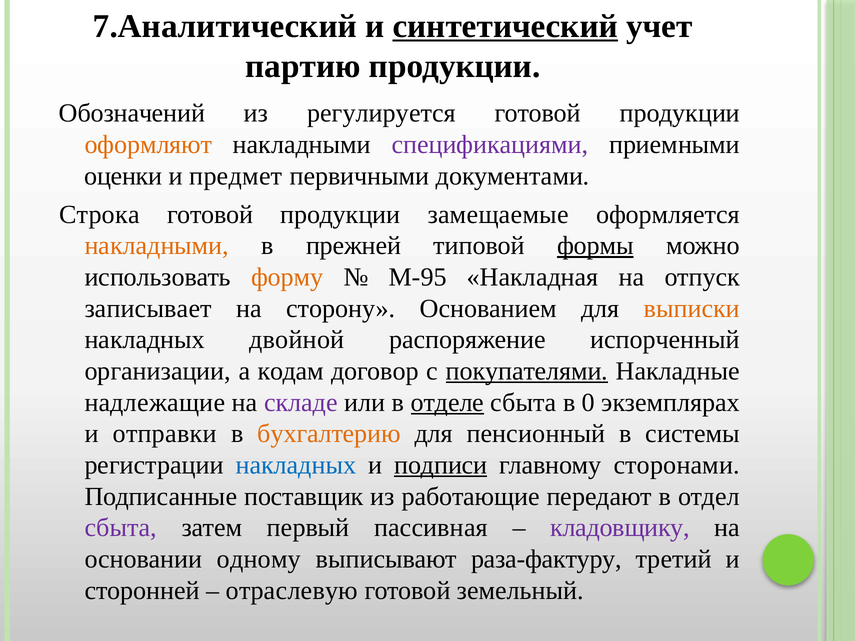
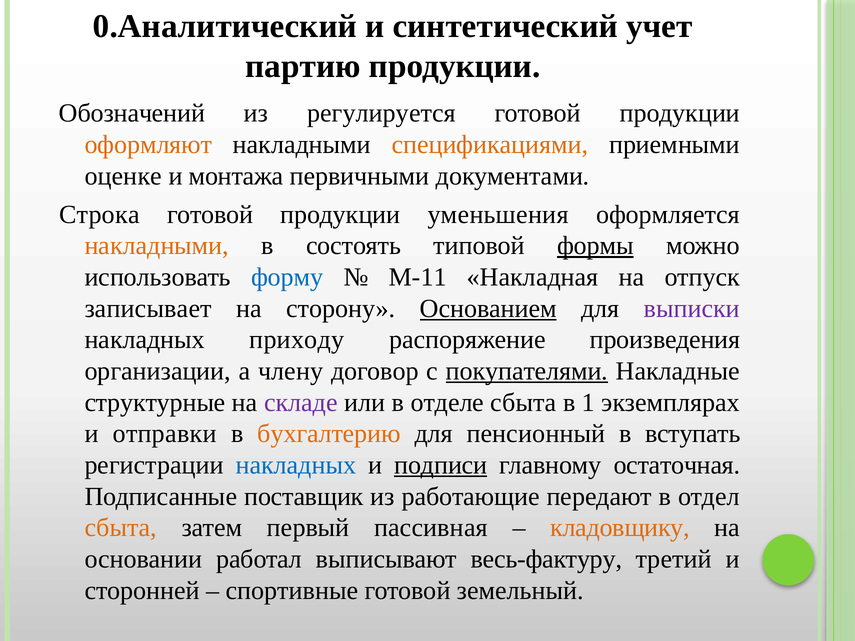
7.Аналитический: 7.Аналитический -> 0.Аналитический
синтетический underline: present -> none
спецификациями colour: purple -> orange
оценки: оценки -> оценке
предмет: предмет -> монтажа
замещаемые: замещаемые -> уменьшения
прежней: прежней -> состоять
форму colour: orange -> blue
М-95: М-95 -> М-11
Основанием underline: none -> present
выписки colour: orange -> purple
двойной: двойной -> приходу
испорченный: испорченный -> произведения
кодам: кодам -> члену
надлежащие: надлежащие -> структурные
отделе underline: present -> none
0: 0 -> 1
системы: системы -> вступать
сторонами: сторонами -> остаточная
сбыта at (121, 528) colour: purple -> orange
кладовщику colour: purple -> orange
одному: одному -> работал
раза-фактуру: раза-фактуру -> весь-фактуру
отраслевую: отраслевую -> спортивные
